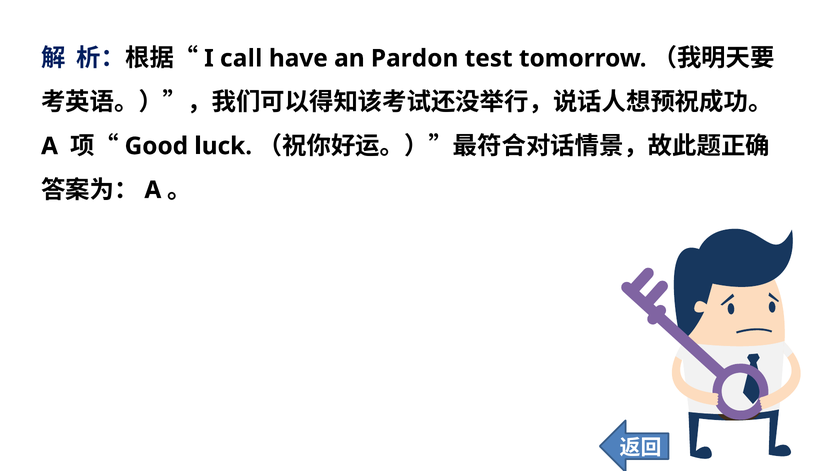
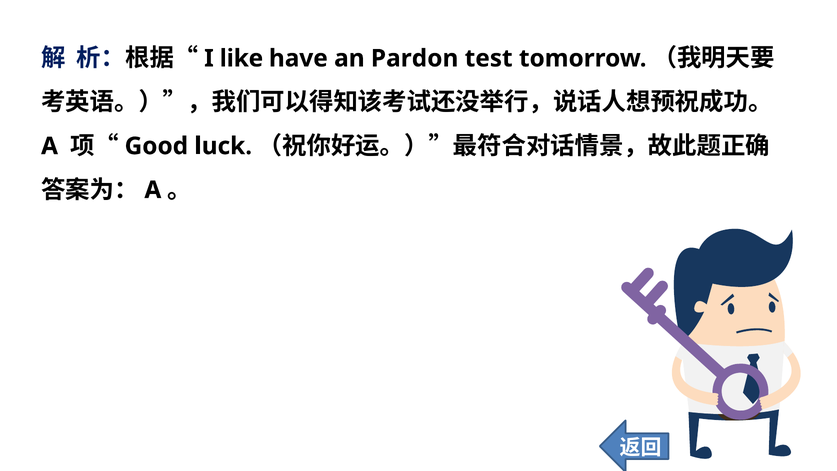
call: call -> like
